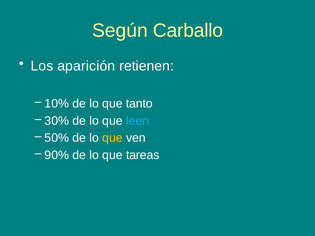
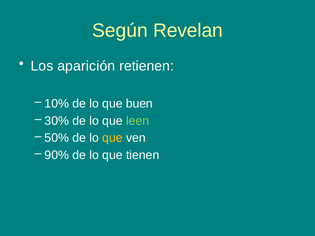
Carballo: Carballo -> Revelan
tanto: tanto -> buen
leen colour: light blue -> light green
tareas: tareas -> tienen
